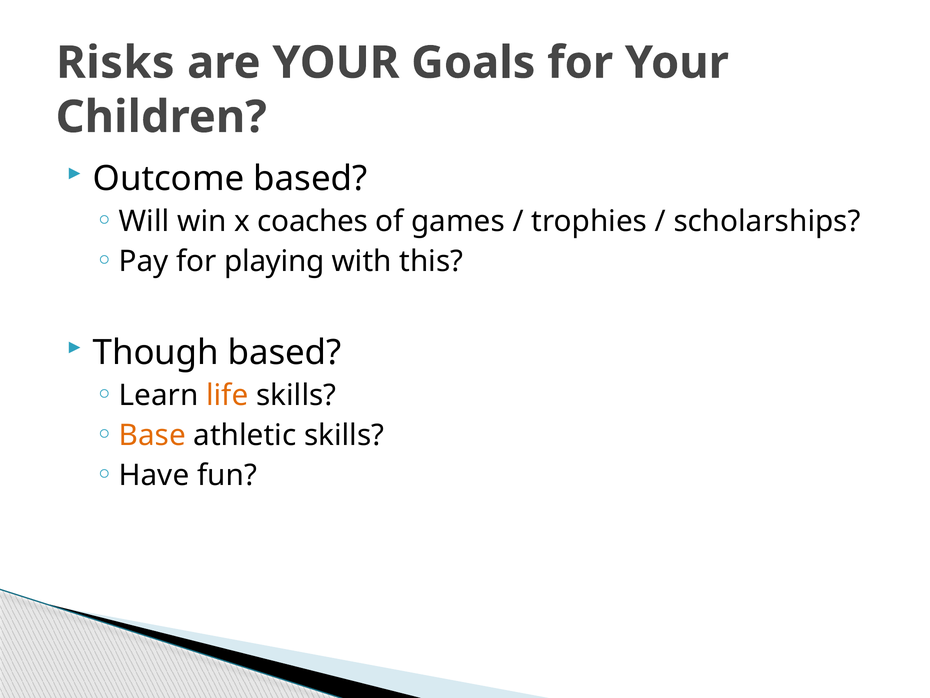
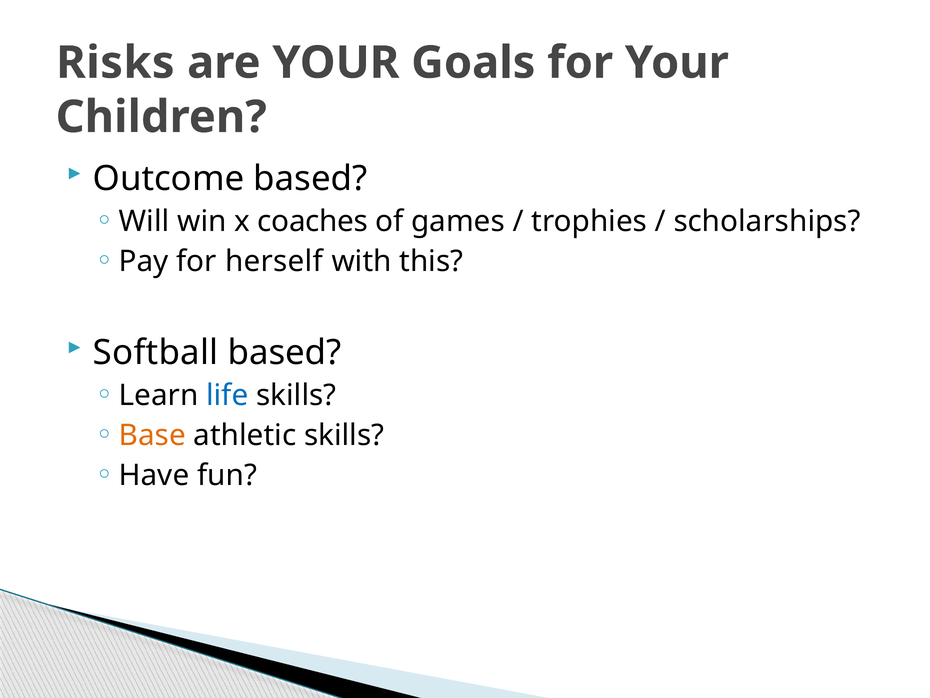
playing: playing -> herself
Though: Though -> Softball
life colour: orange -> blue
